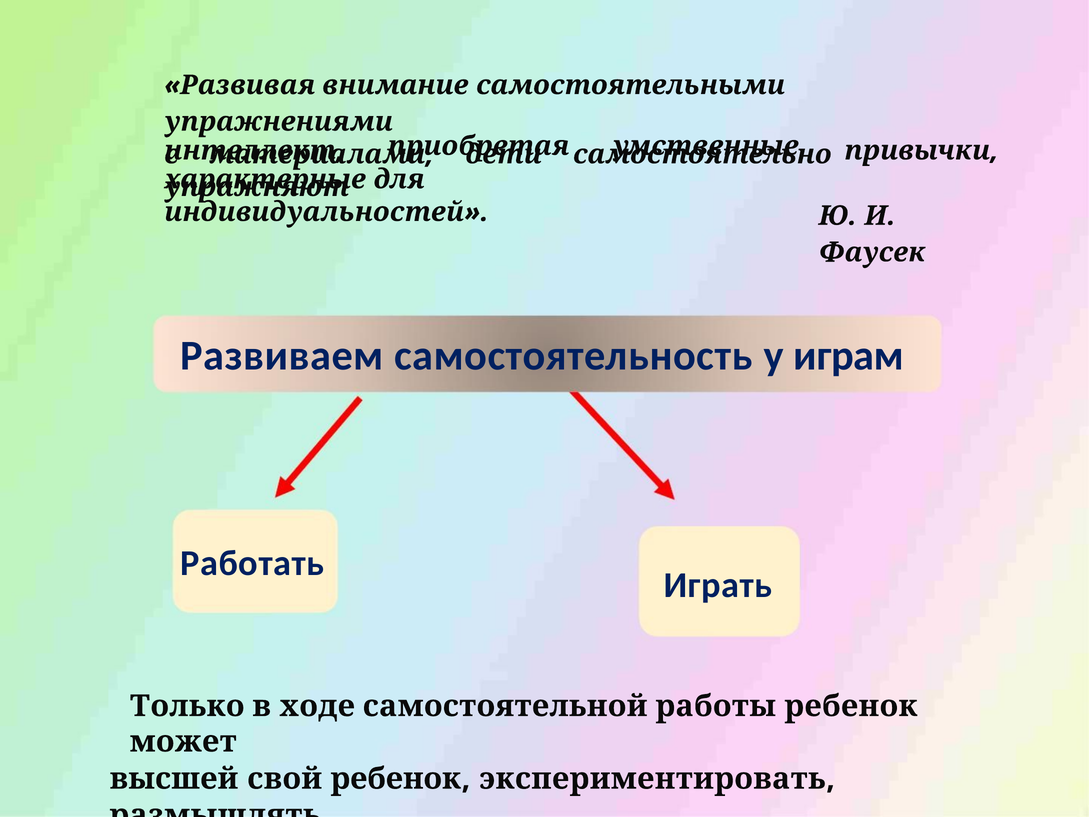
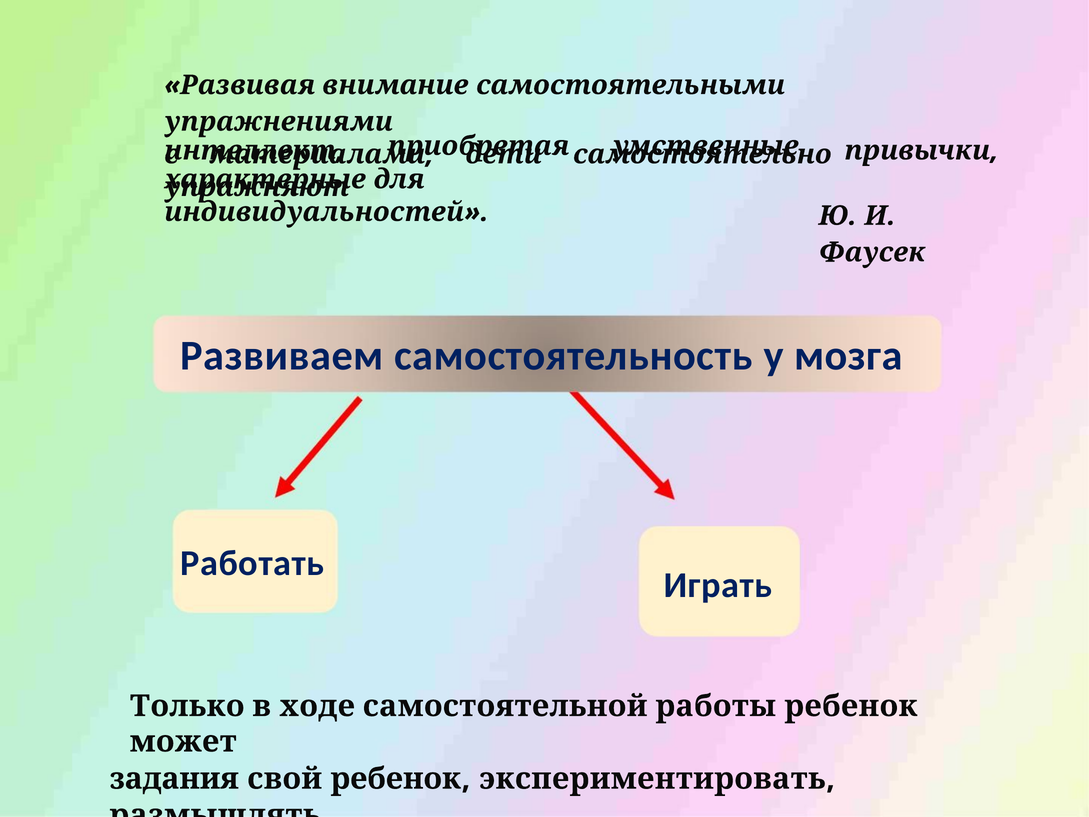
играм: играм -> мозга
высшей: высшей -> задания
